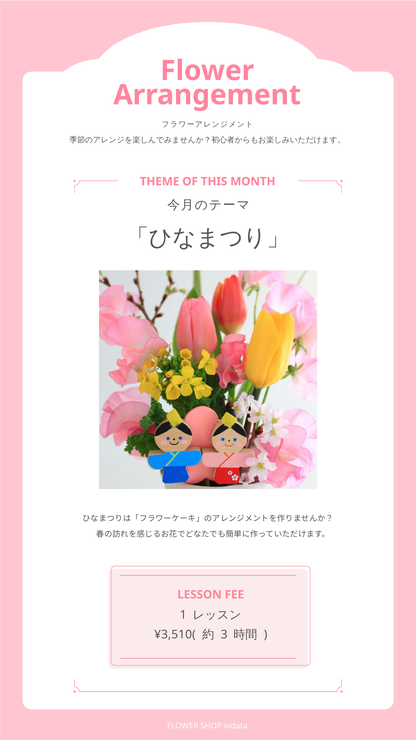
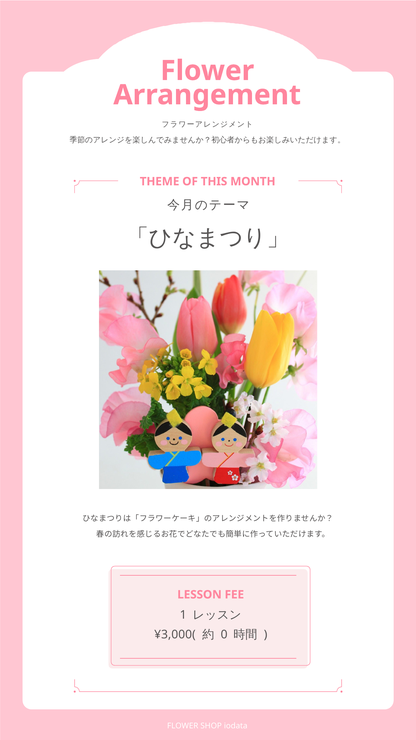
¥3,510(: ¥3,510( -> ¥3,000(
3: 3 -> 0
